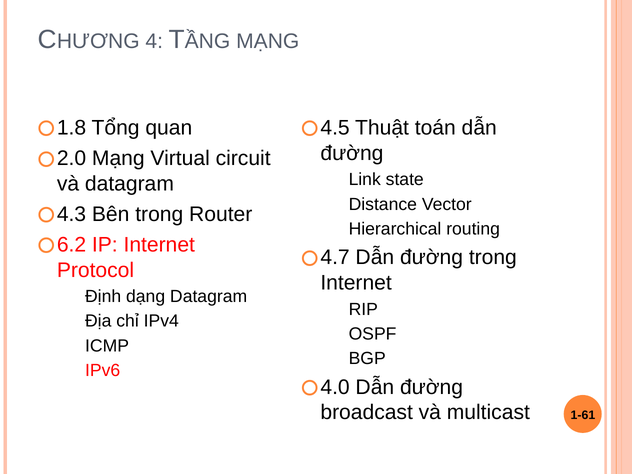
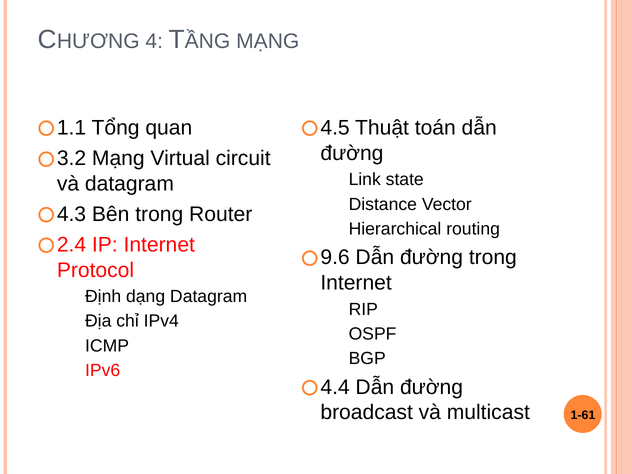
1.8: 1.8 -> 1.1
2.0: 2.0 -> 3.2
6.2: 6.2 -> 2.4
4.7: 4.7 -> 9.6
4.0: 4.0 -> 4.4
